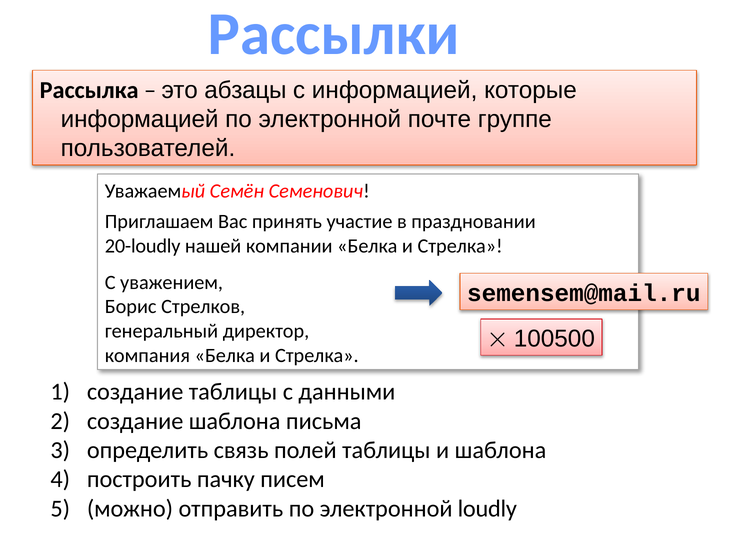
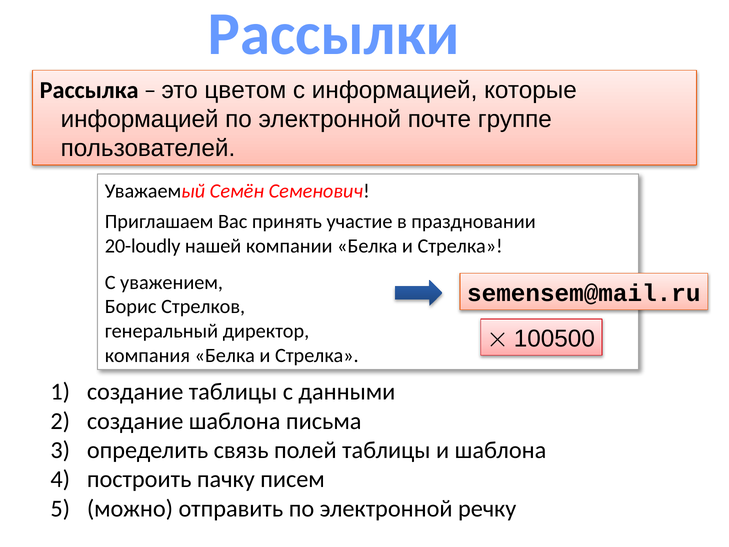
абзацы: абзацы -> цветом
loudly: loudly -> речку
